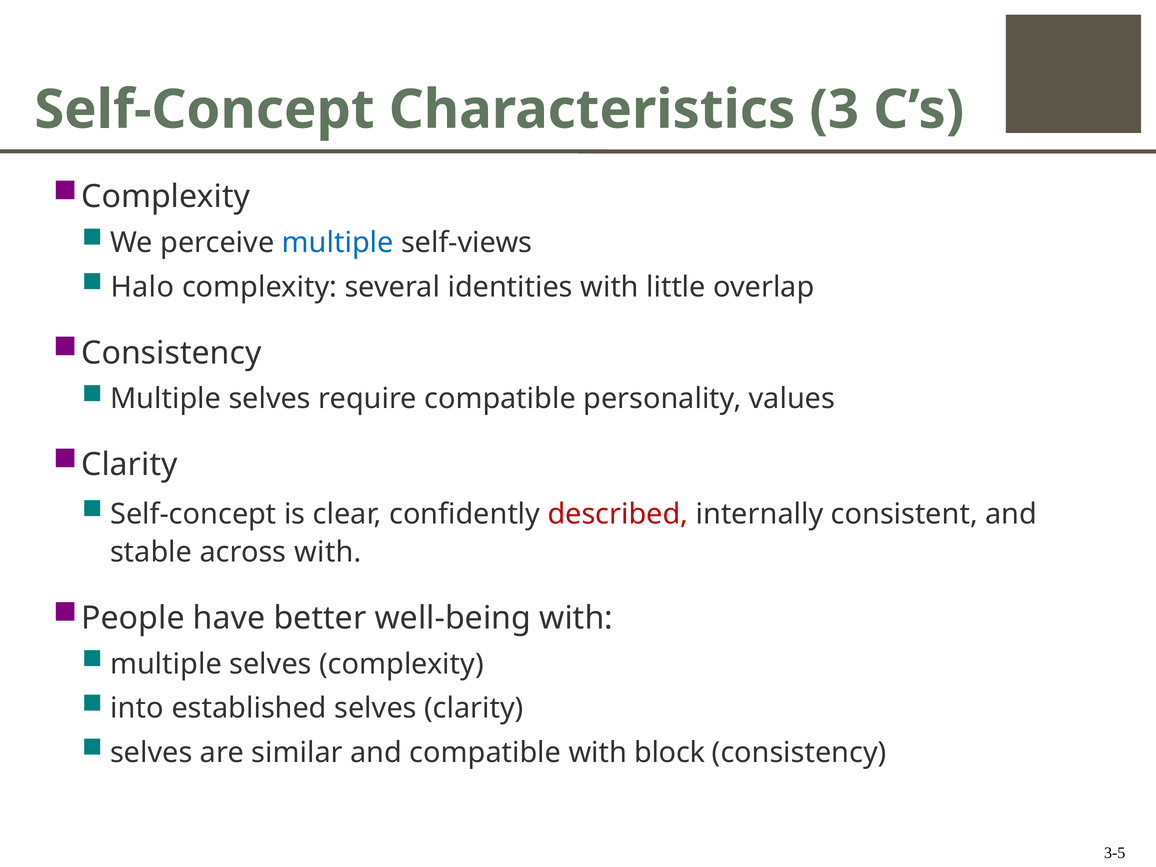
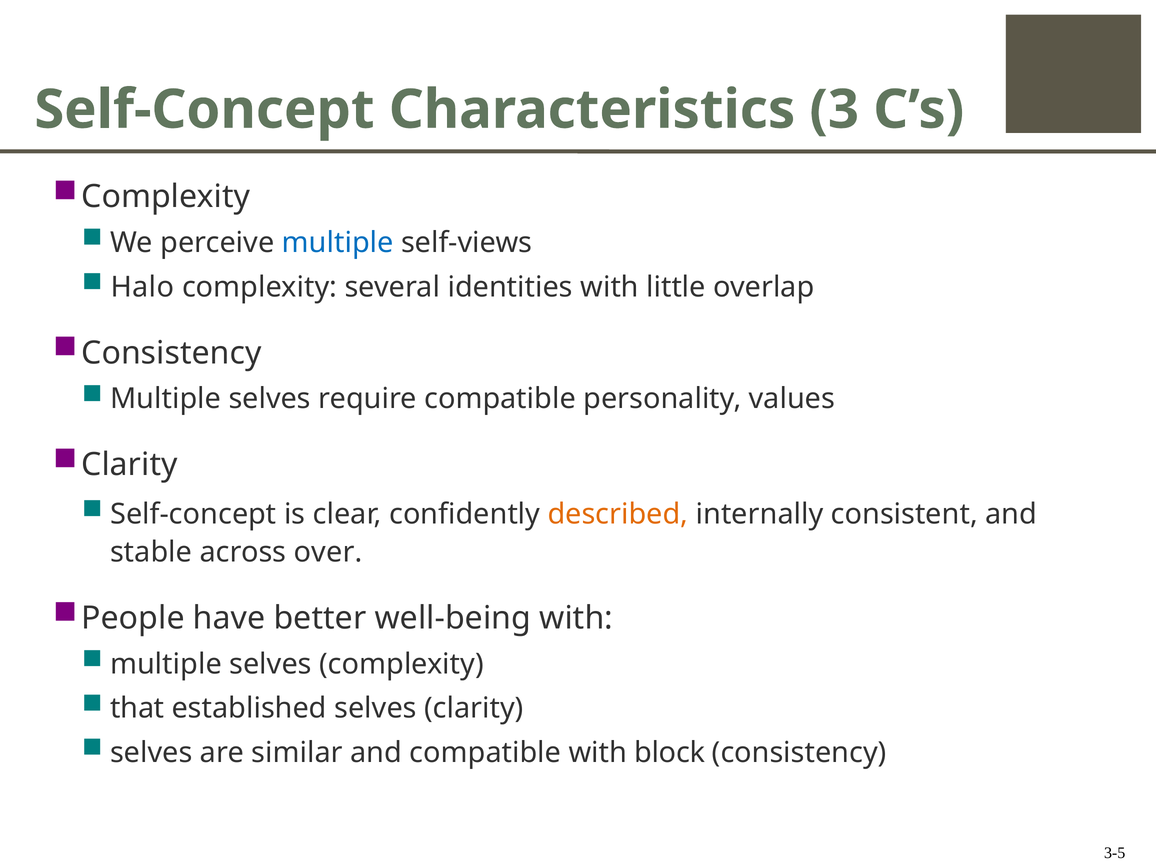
described colour: red -> orange
across with: with -> over
into: into -> that
